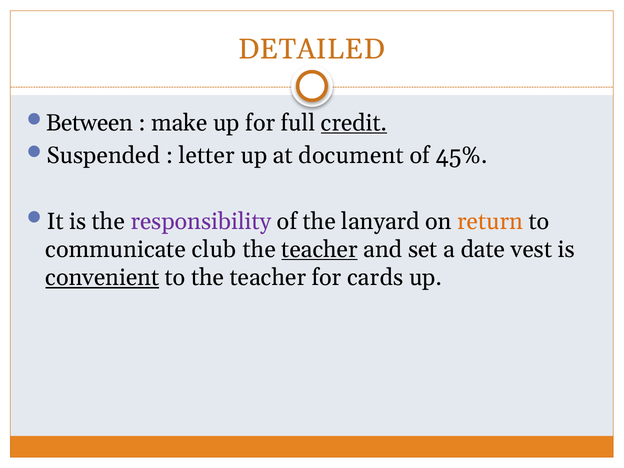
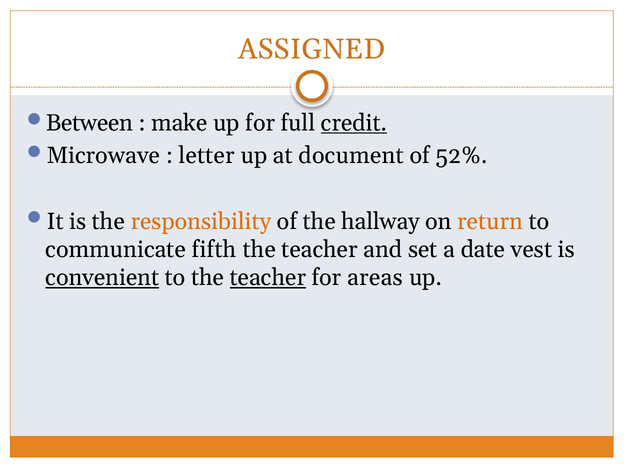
DETAILED: DETAILED -> ASSIGNED
Suspended: Suspended -> Microwave
45%: 45% -> 52%
responsibility colour: purple -> orange
lanyard: lanyard -> hallway
club: club -> fifth
teacher at (320, 249) underline: present -> none
teacher at (268, 278) underline: none -> present
cards: cards -> areas
